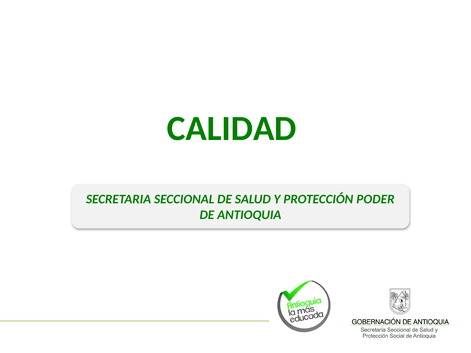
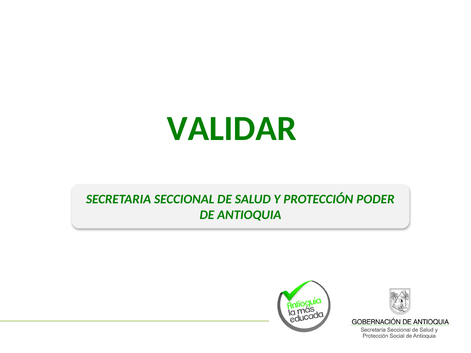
CALIDAD: CALIDAD -> VALIDAR
